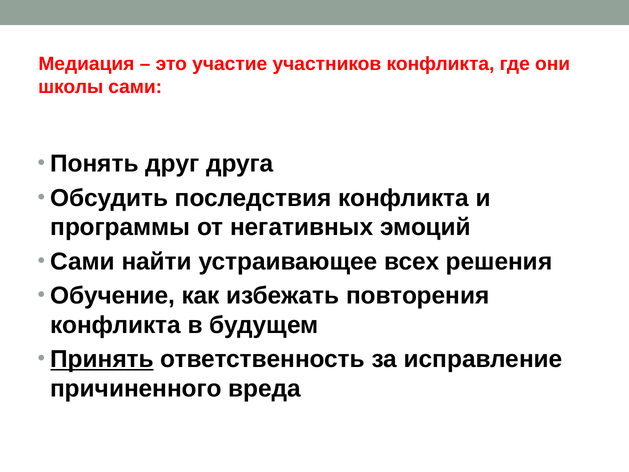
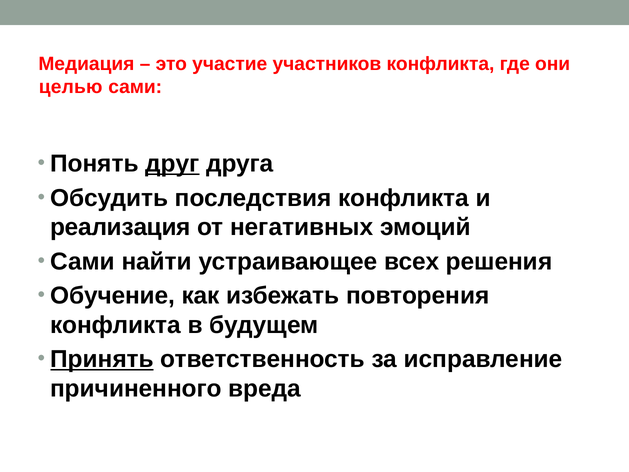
школы: школы -> целью
друг underline: none -> present
программы: программы -> реализация
